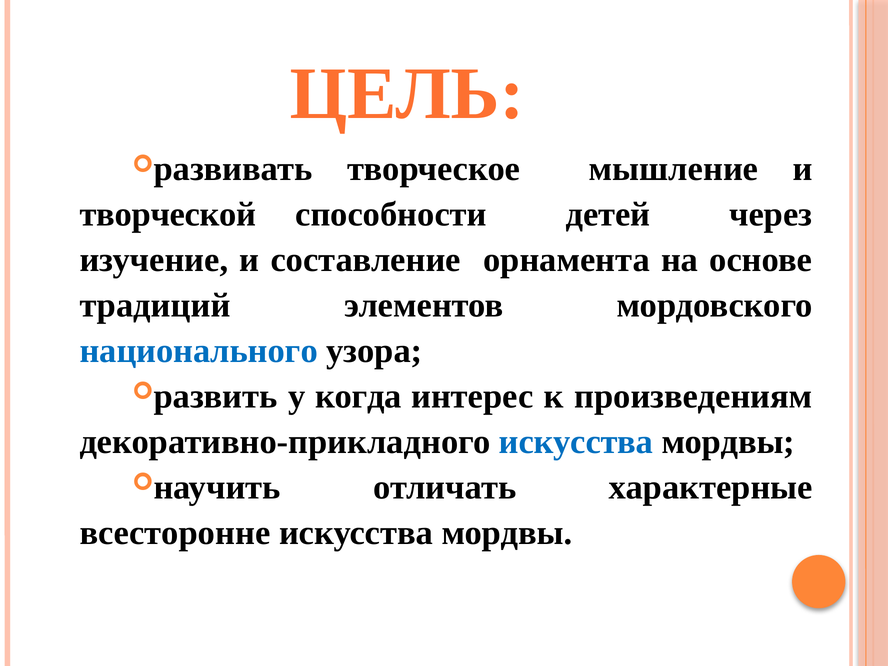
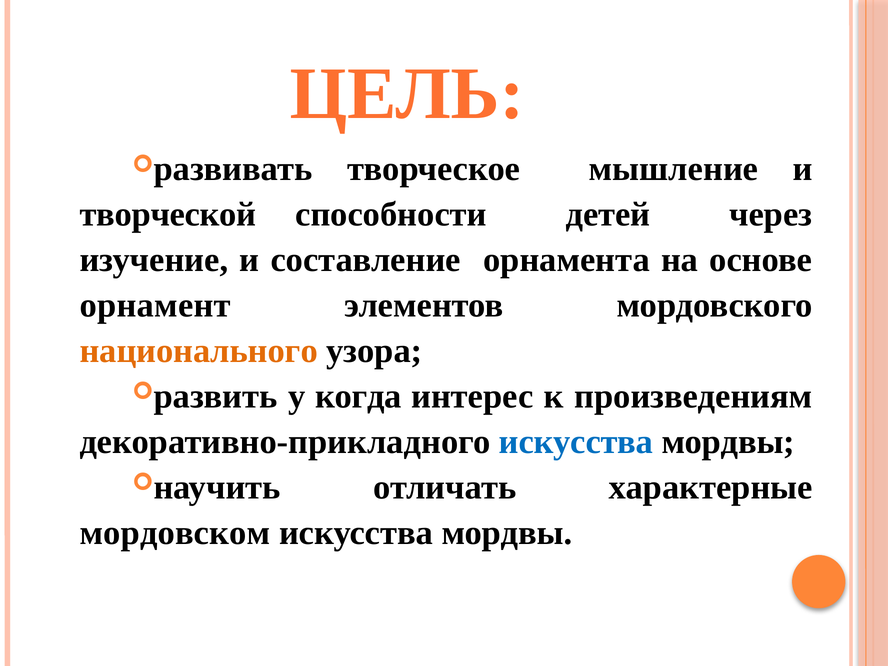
традиций: традиций -> орнамент
национального colour: blue -> orange
всесторонне: всесторонне -> мордовском
